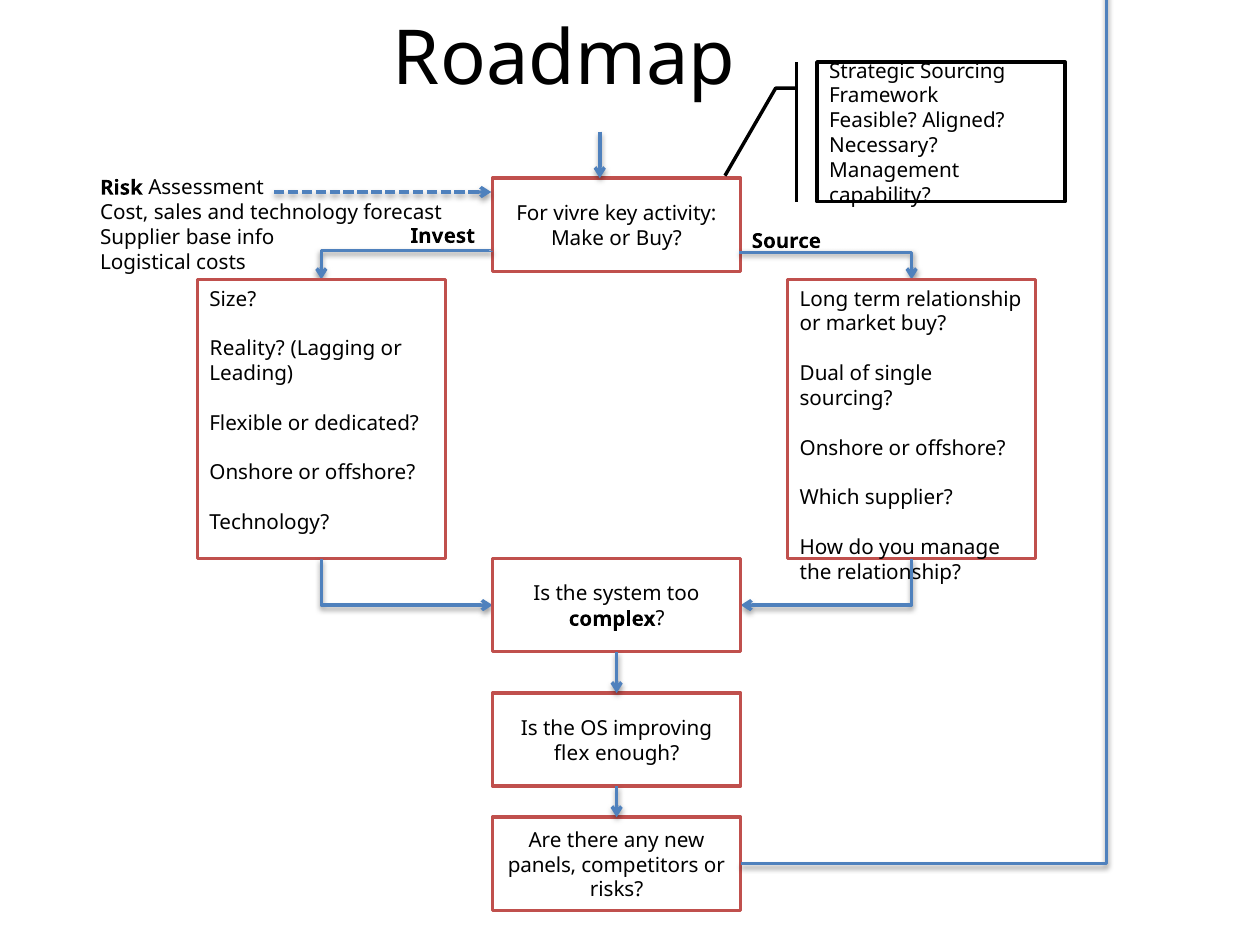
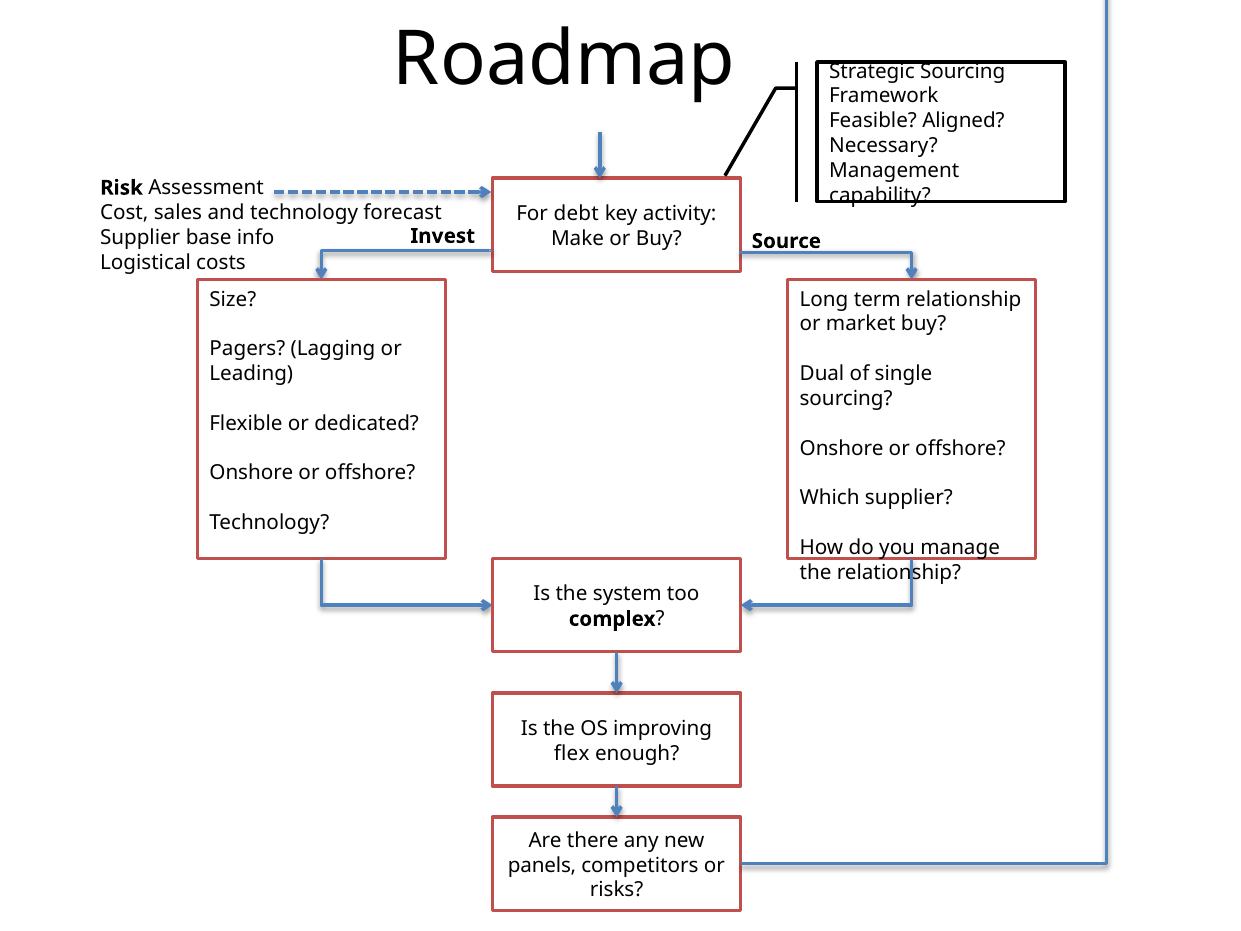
vivre: vivre -> debt
Reality: Reality -> Pagers
